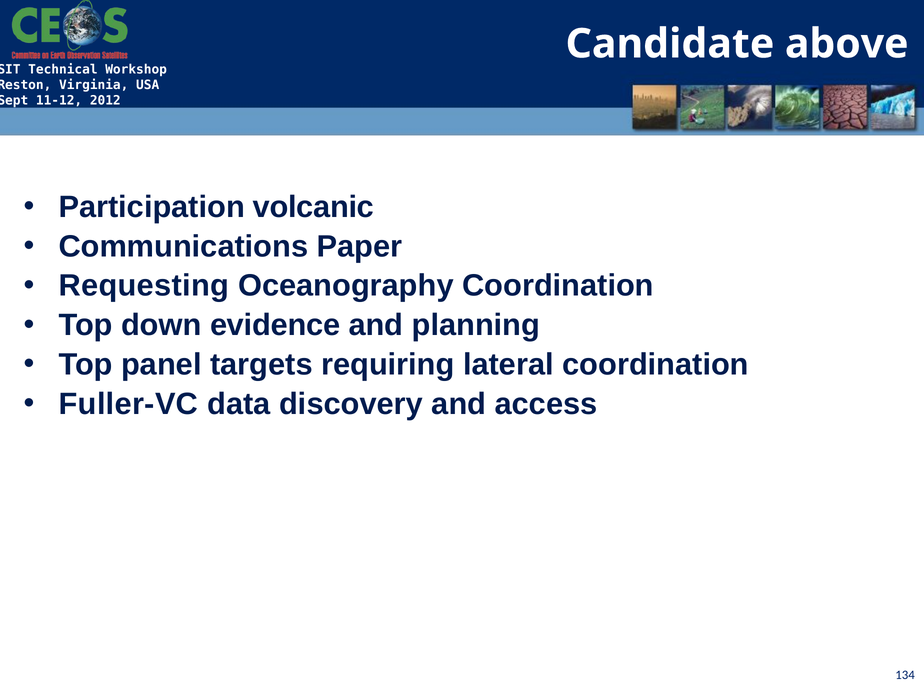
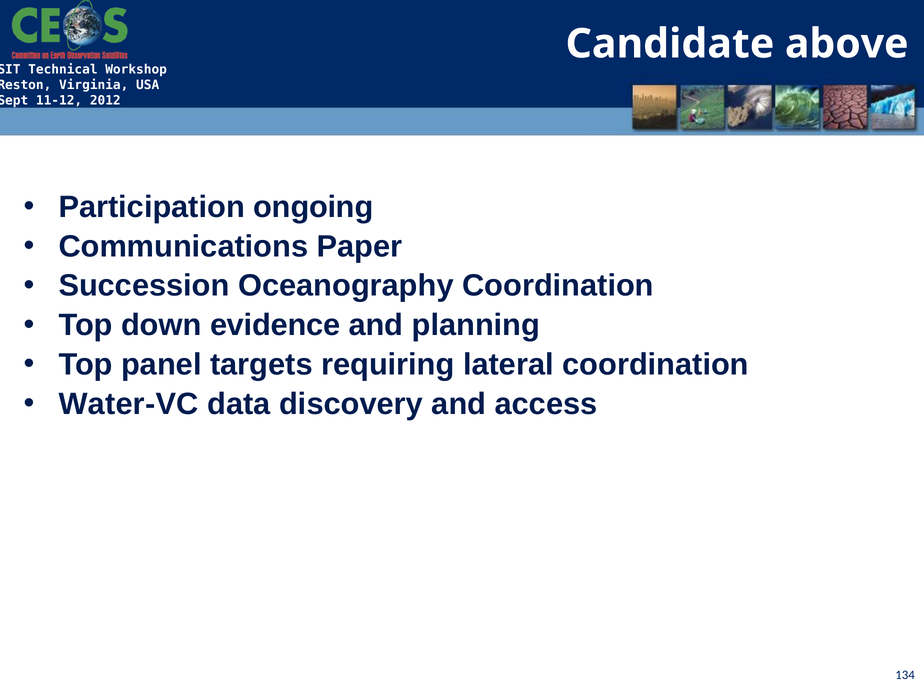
volcanic: volcanic -> ongoing
Requesting: Requesting -> Succession
Fuller-VC: Fuller-VC -> Water-VC
